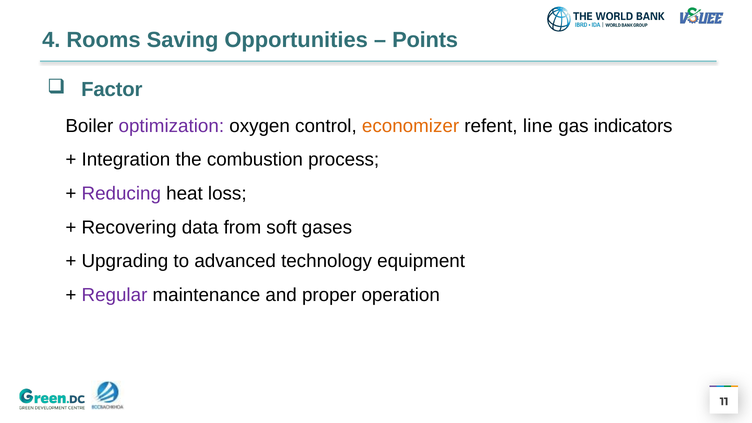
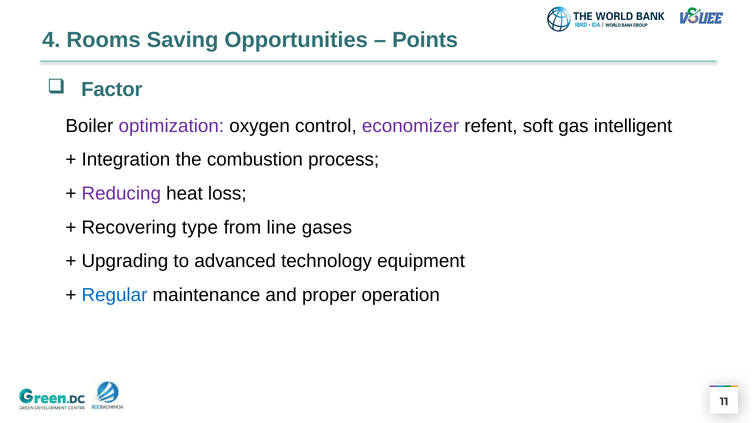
economizer colour: orange -> purple
line: line -> soft
indicators: indicators -> intelligent
data: data -> type
soft: soft -> line
Regular colour: purple -> blue
